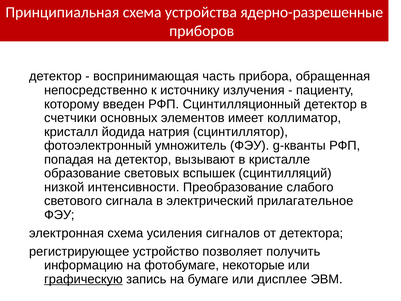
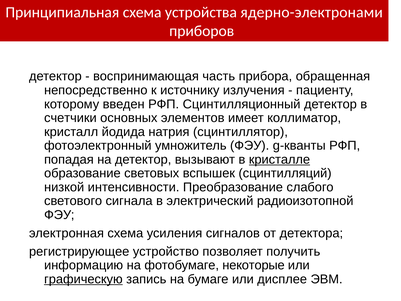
ядерно-разрешенные: ядерно-разрешенные -> ядерно-электронами
кристалле underline: none -> present
прилагательное: прилагательное -> радиоизотопной
